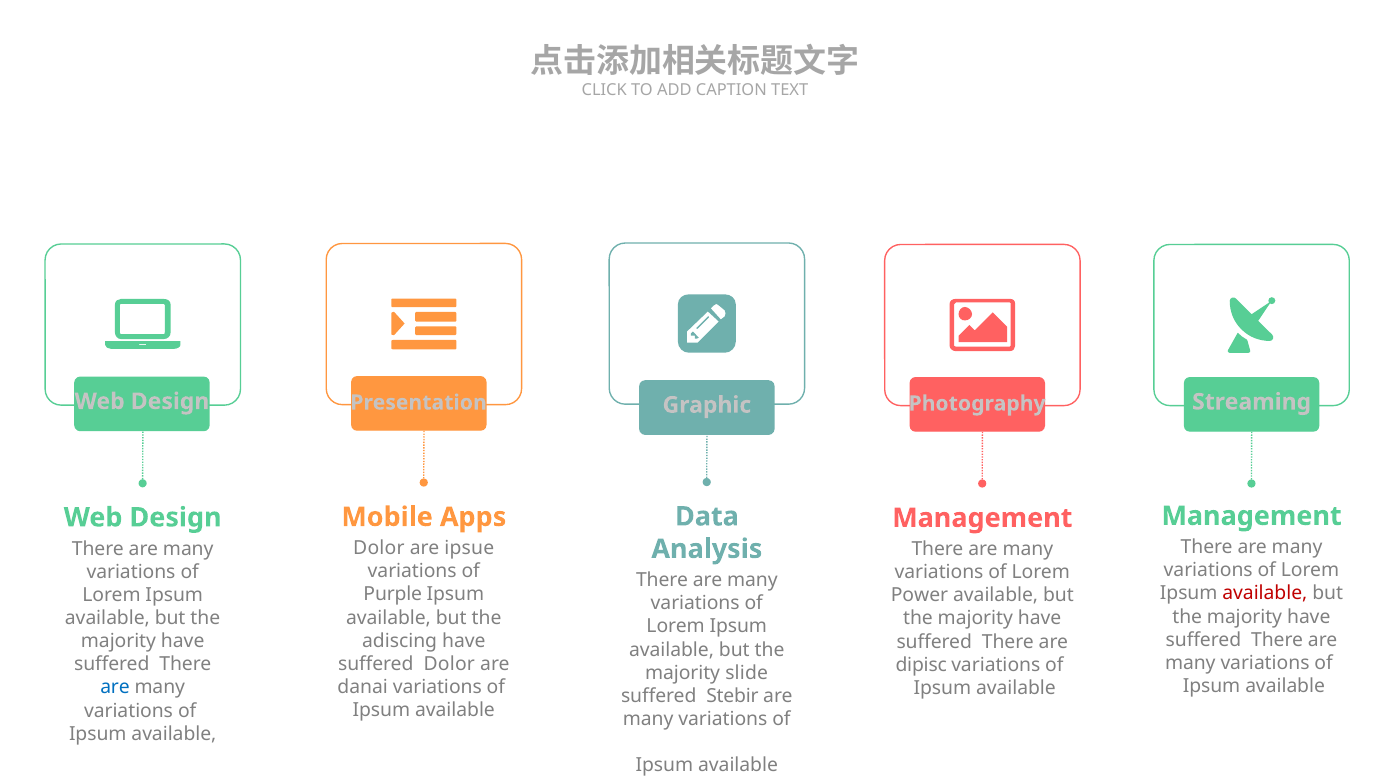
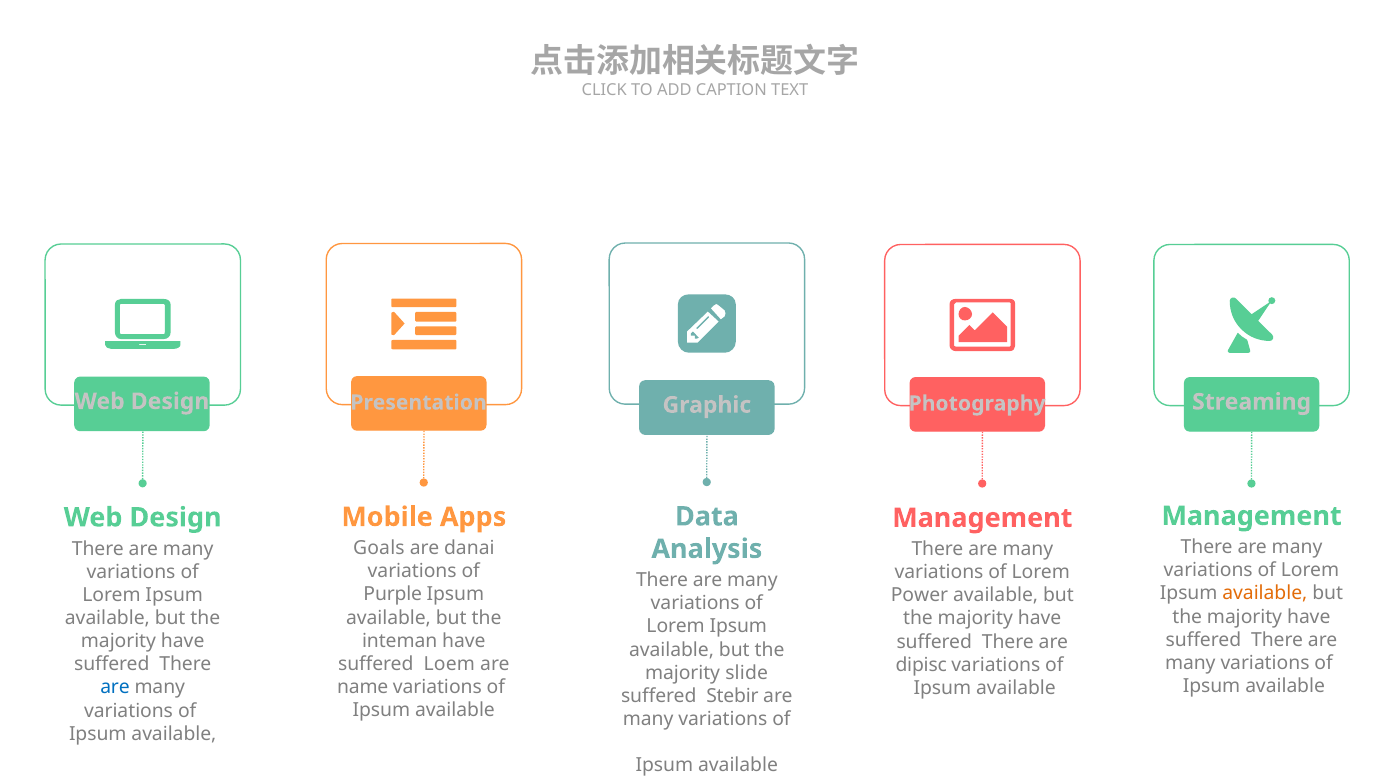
Dolor at (379, 548): Dolor -> Goals
ipsue: ipsue -> danai
available at (1265, 593) colour: red -> orange
adiscing: adiscing -> inteman
suffered Dolor: Dolor -> Loem
danai: danai -> name
